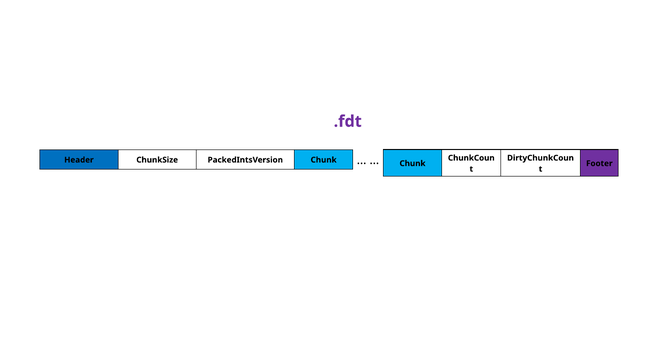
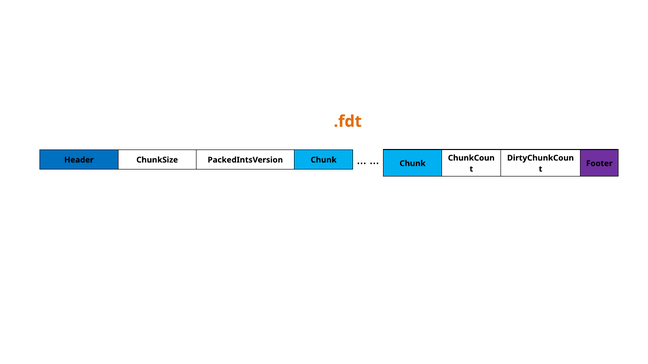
.fdt colour: purple -> orange
